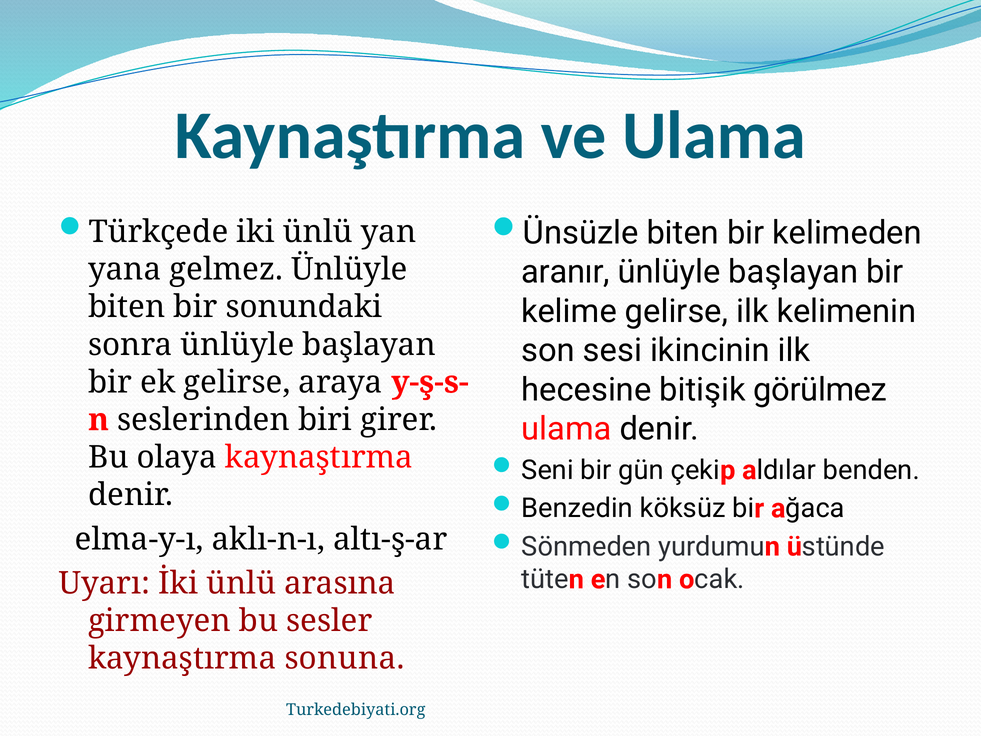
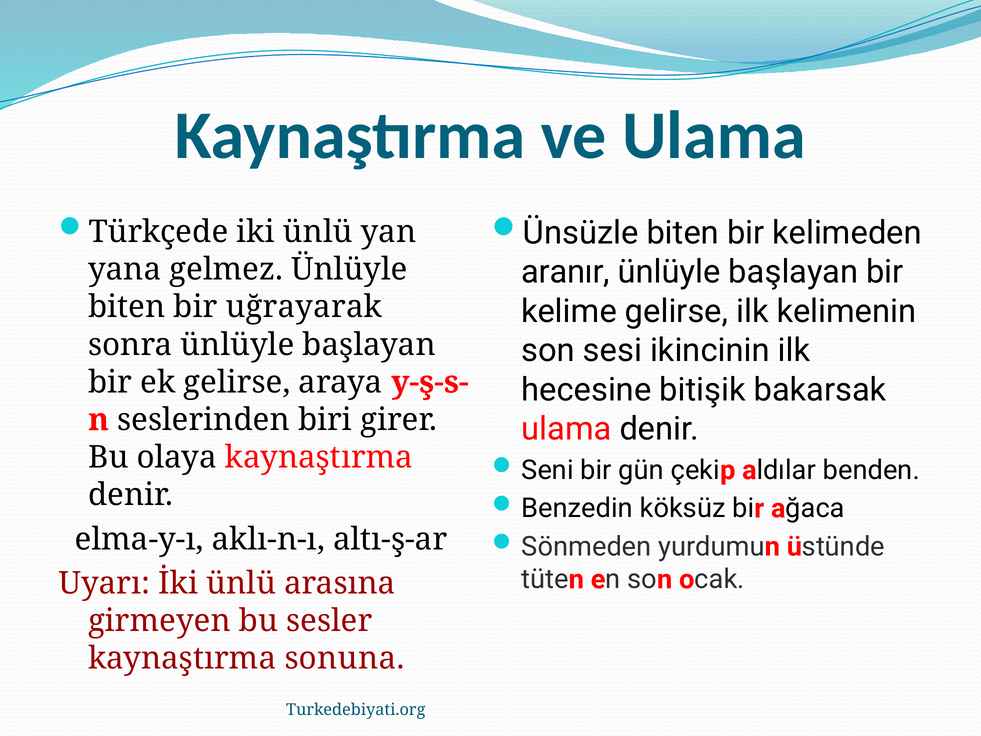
sonundaki: sonundaki -> uğrayarak
görülmez: görülmez -> bakarsak
